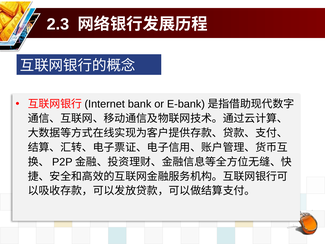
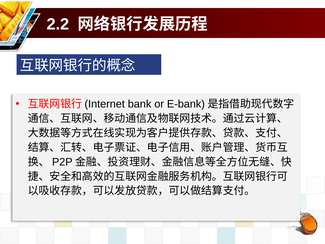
2.3: 2.3 -> 2.2
